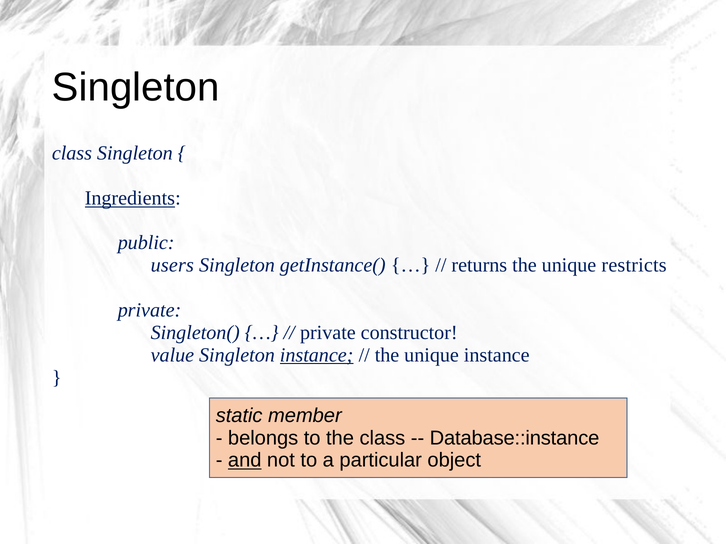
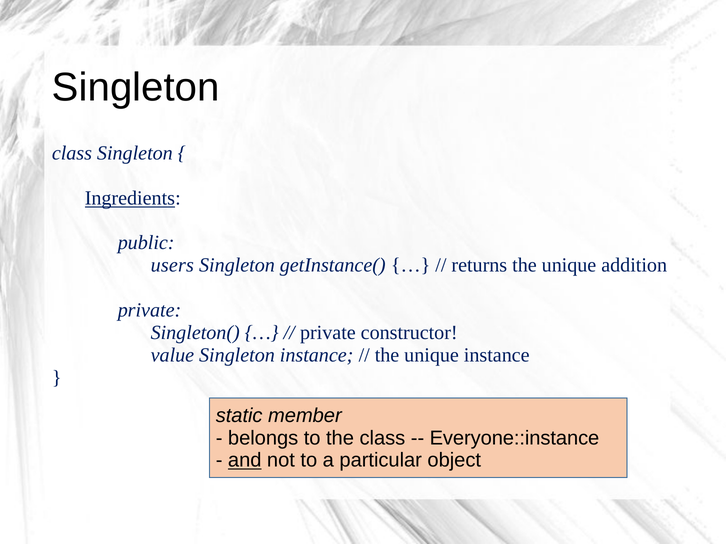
restricts: restricts -> addition
instance at (317, 355) underline: present -> none
Database::instance: Database::instance -> Everyone::instance
